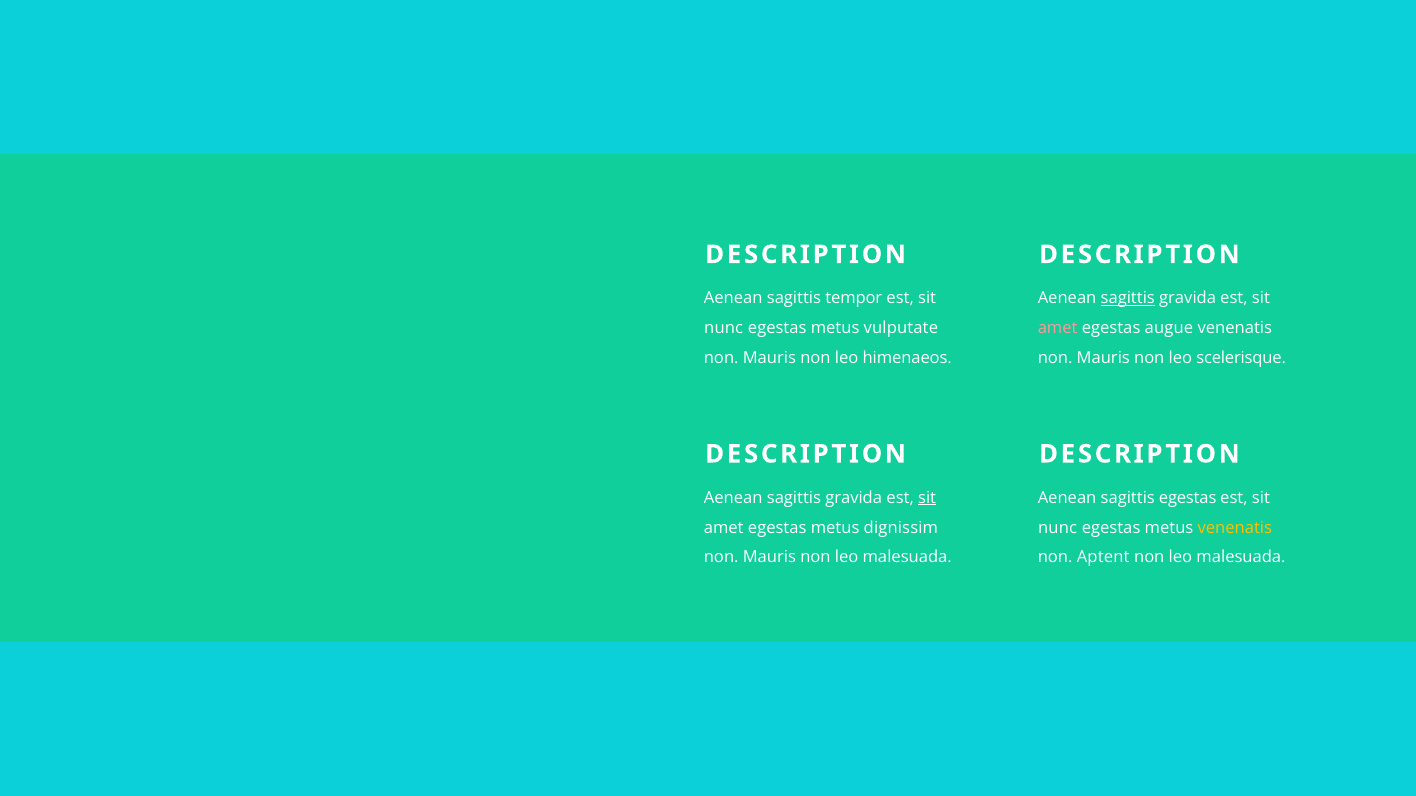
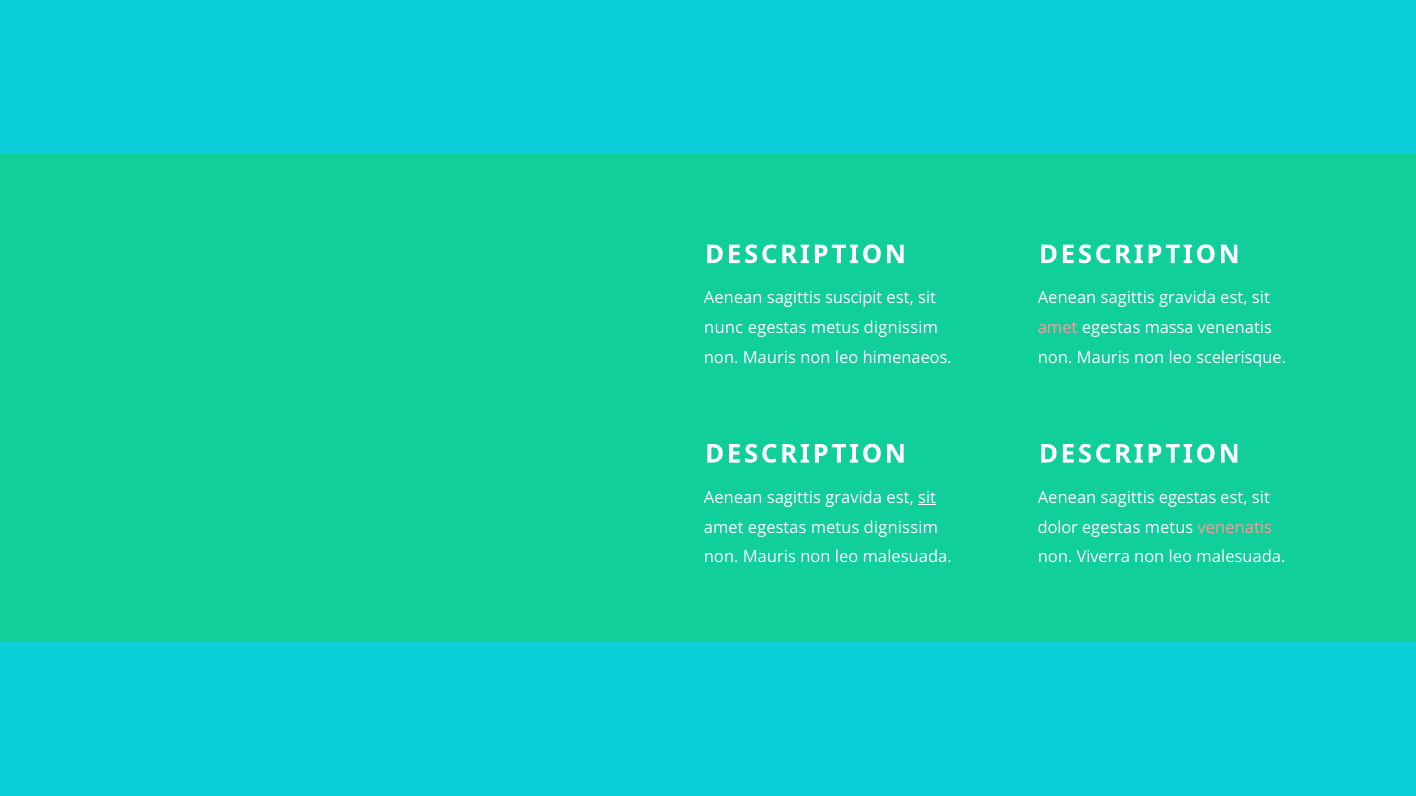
tempor: tempor -> suscipit
sagittis at (1128, 299) underline: present -> none
vulputate at (901, 328): vulputate -> dignissim
augue: augue -> massa
nunc at (1058, 528): nunc -> dolor
venenatis at (1235, 528) colour: yellow -> pink
Aptent: Aptent -> Viverra
